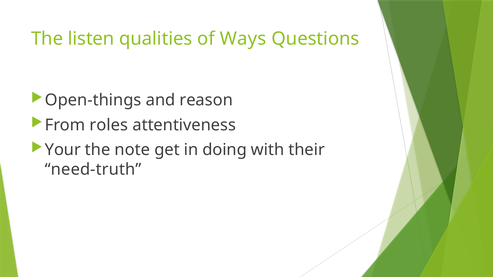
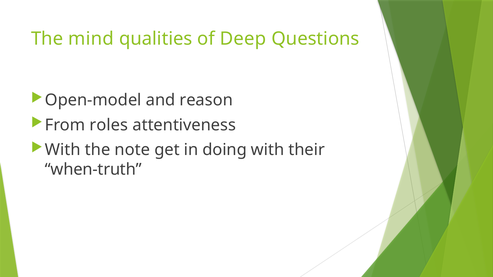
listen: listen -> mind
Ways: Ways -> Deep
Open-things: Open-things -> Open-model
Your at (63, 150): Your -> With
need-truth: need-truth -> when-truth
